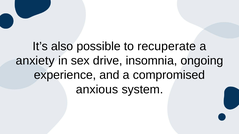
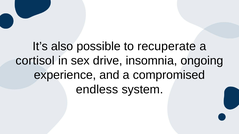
anxiety: anxiety -> cortisol
anxious: anxious -> endless
